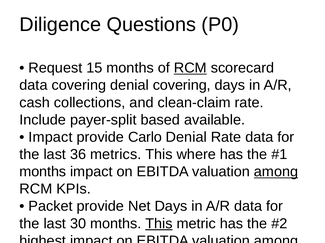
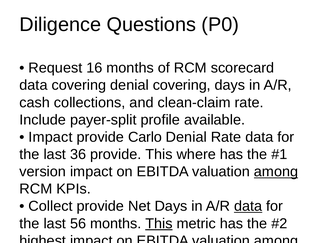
15: 15 -> 16
RCM at (190, 68) underline: present -> none
based: based -> profile
36 metrics: metrics -> provide
months at (43, 172): months -> version
Packet at (51, 207): Packet -> Collect
data at (248, 207) underline: none -> present
30: 30 -> 56
